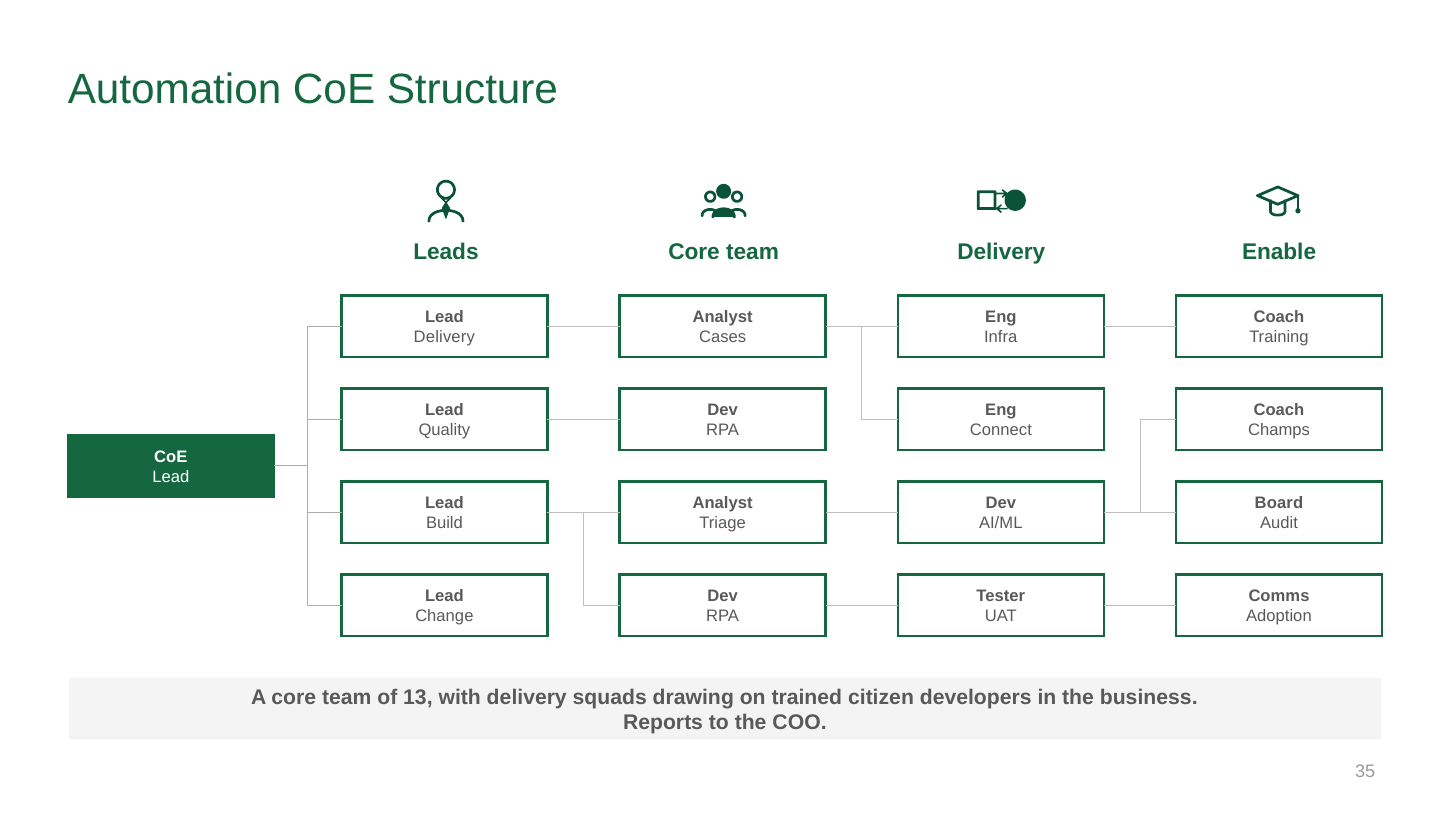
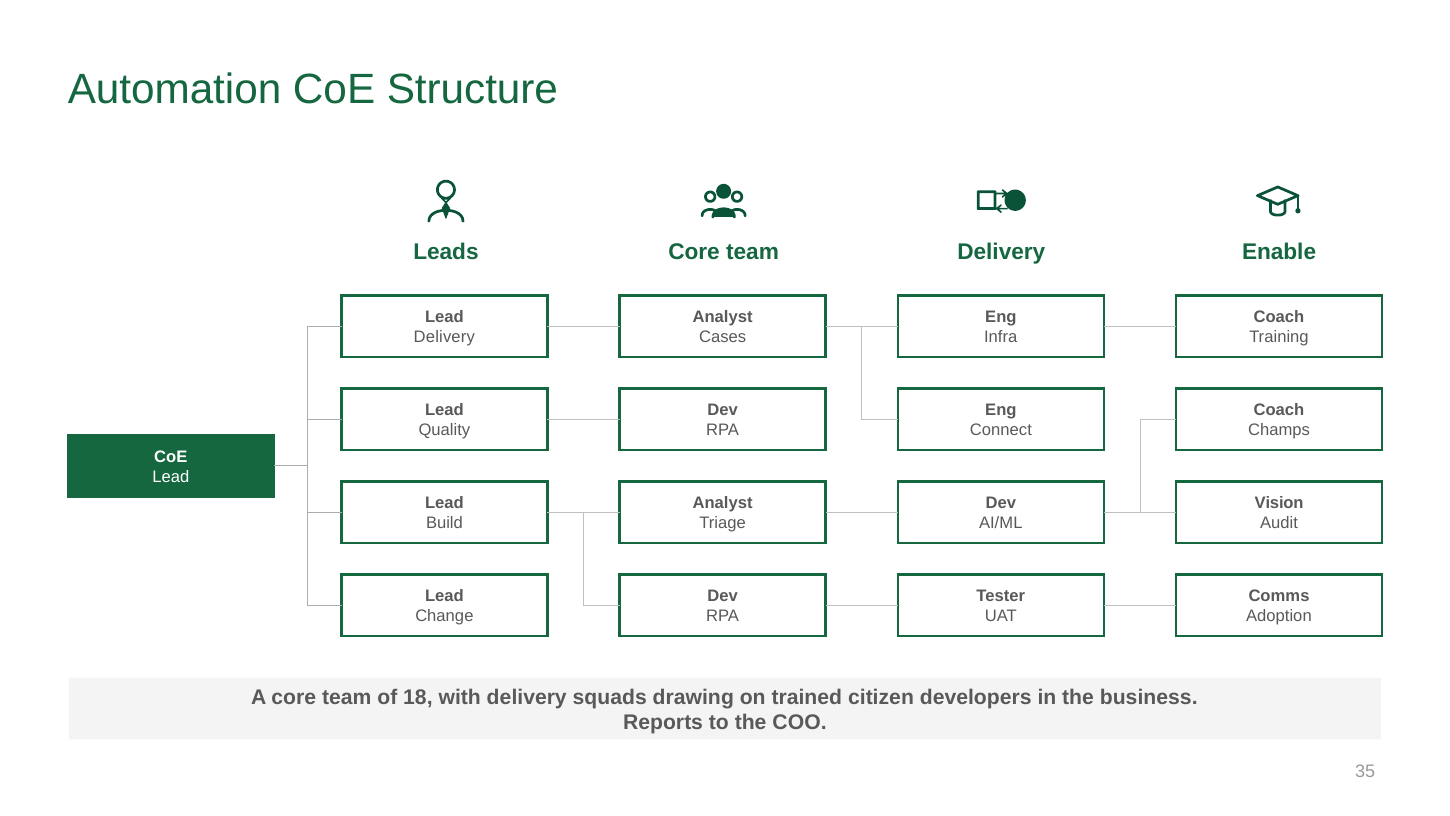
Board: Board -> Vision
13: 13 -> 18
